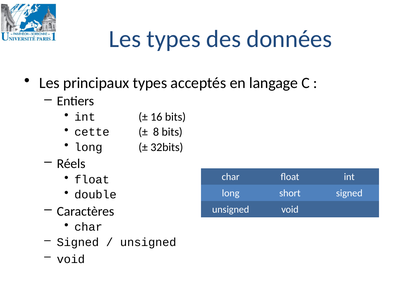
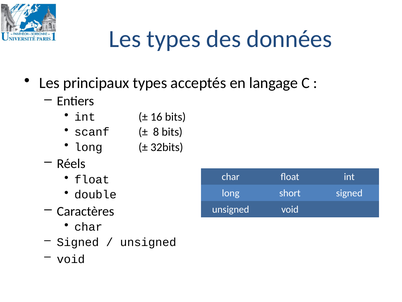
cette: cette -> scanf
